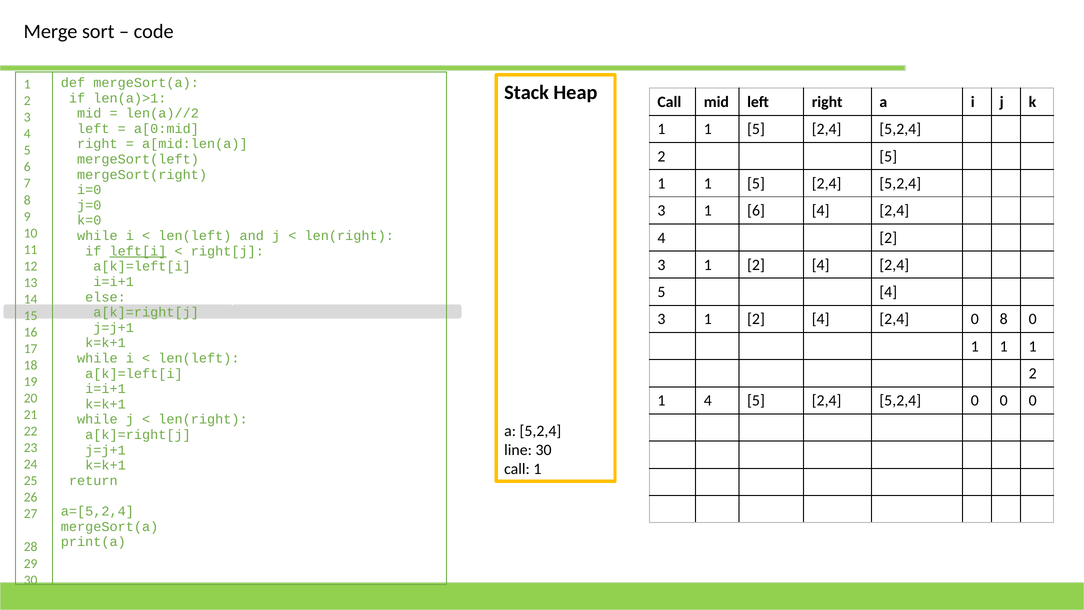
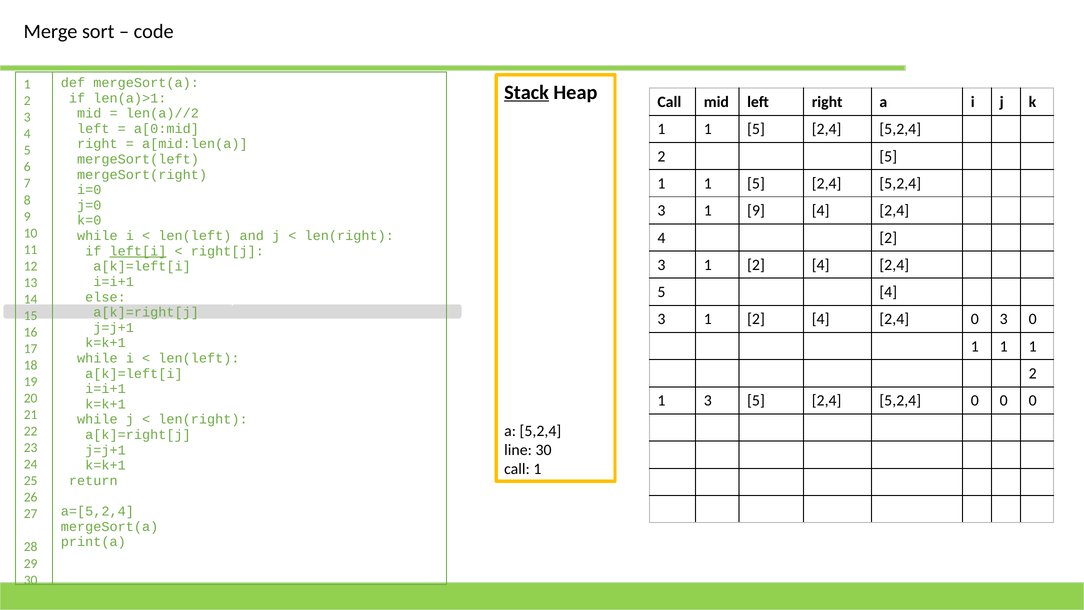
Stack underline: none -> present
1 6: 6 -> 9
0 8: 8 -> 3
1 4: 4 -> 3
